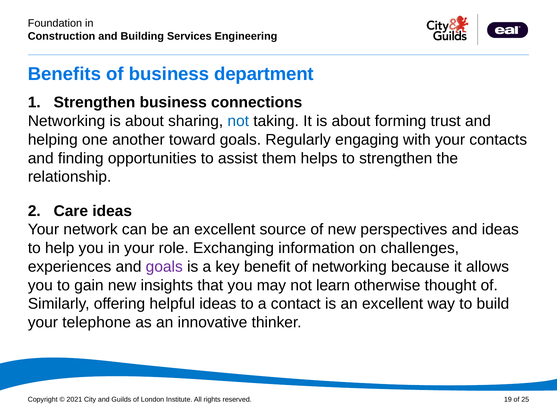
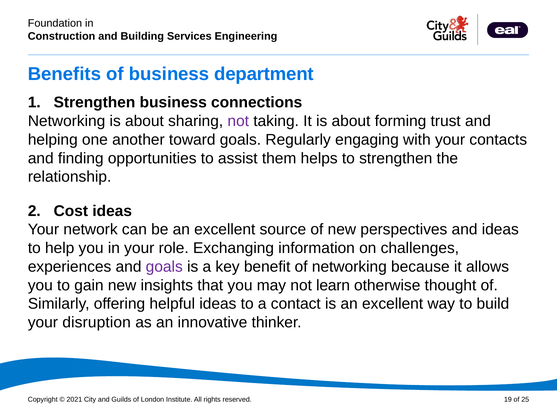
not at (238, 121) colour: blue -> purple
Care: Care -> Cost
telephone: telephone -> disruption
